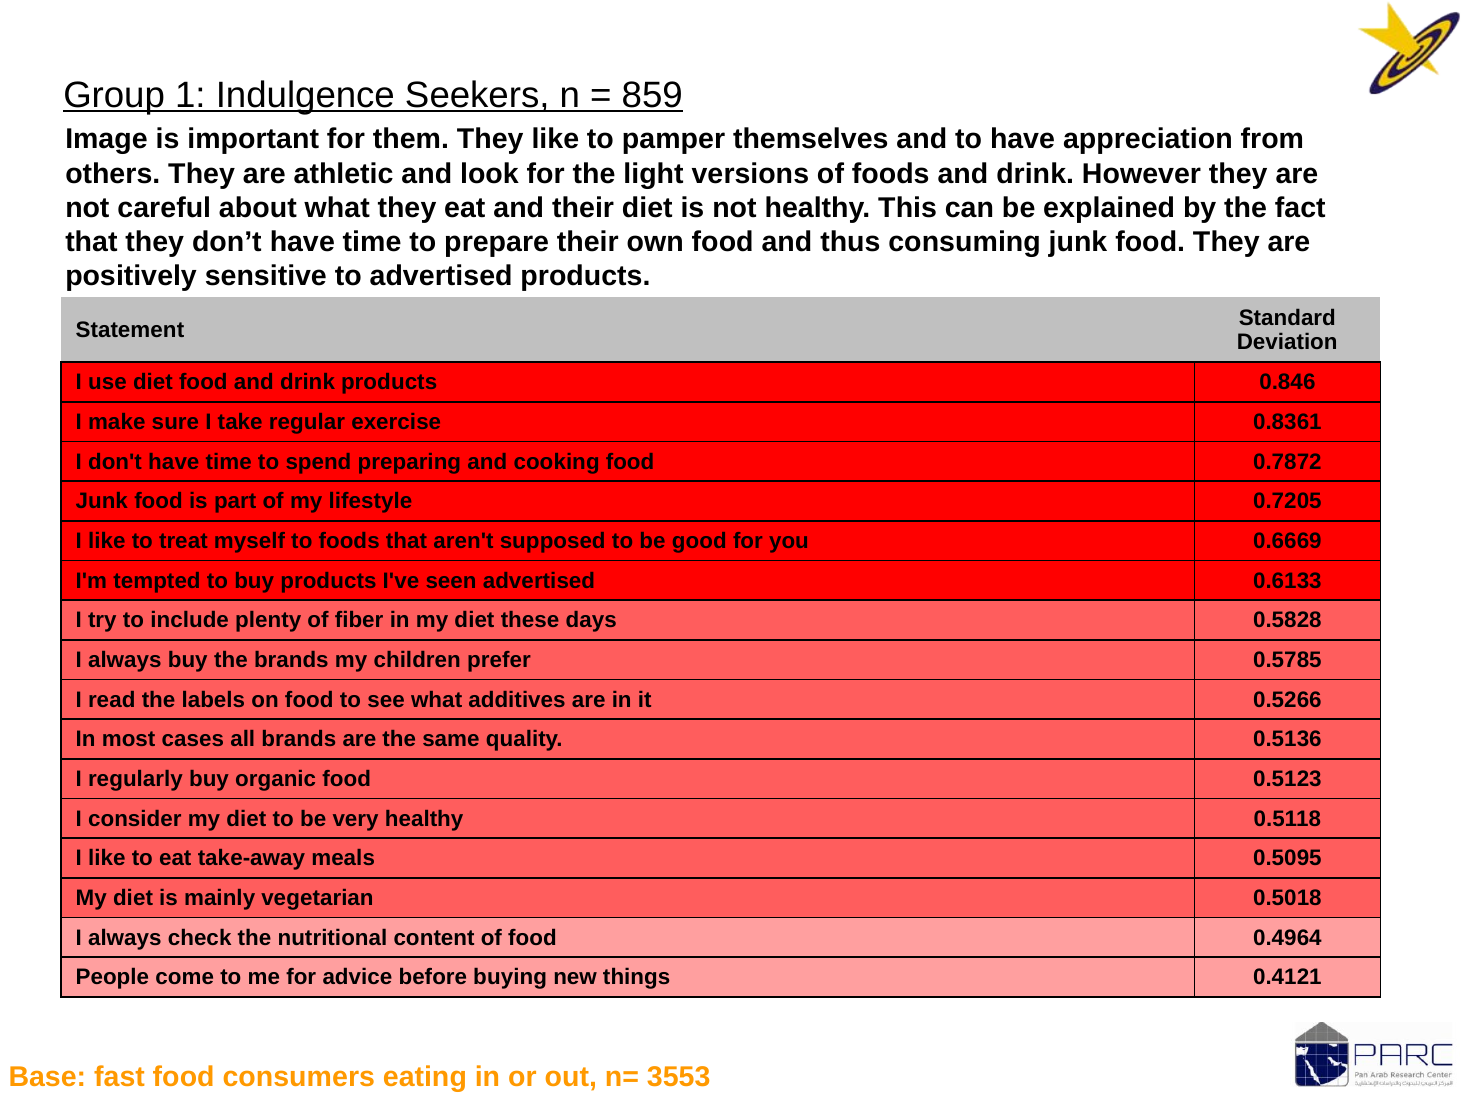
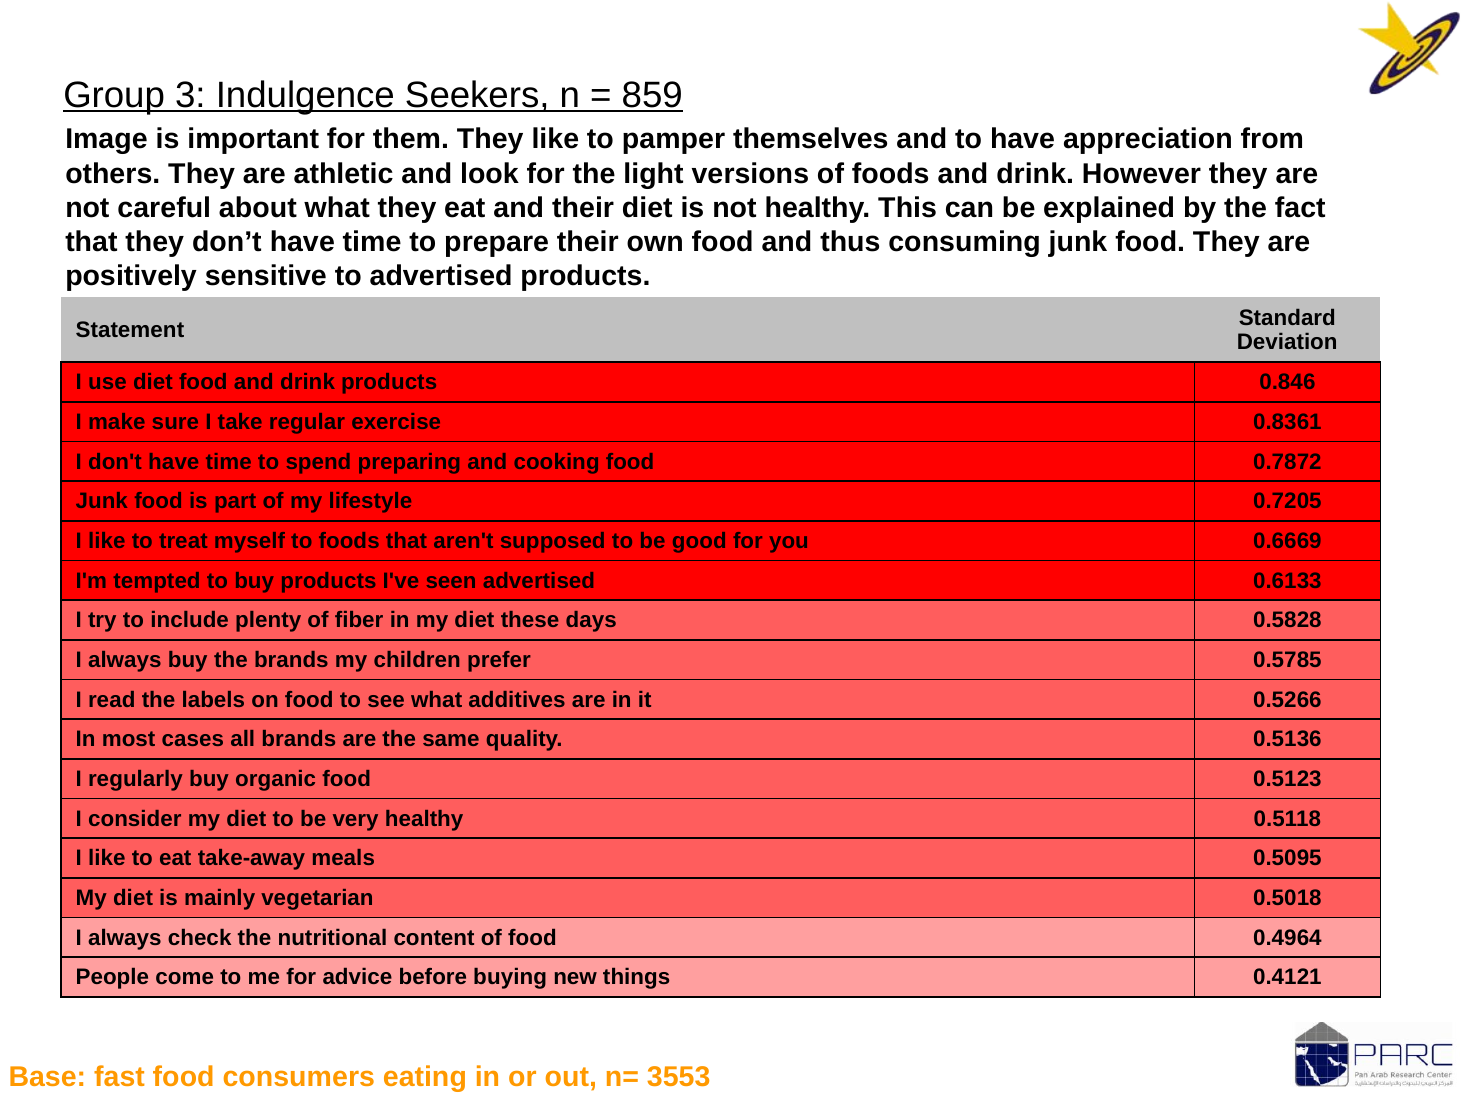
1: 1 -> 3
